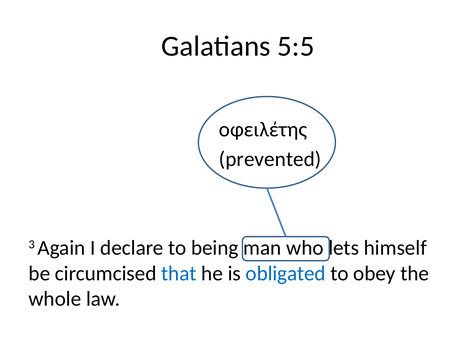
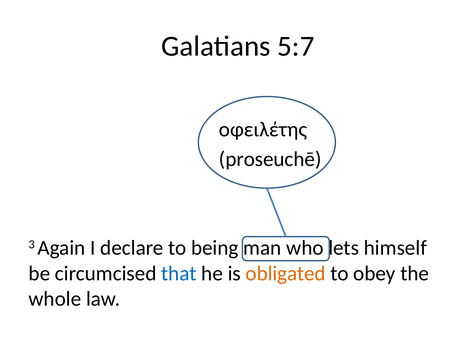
5:5: 5:5 -> 5:7
prevented: prevented -> proseuchē
obligated colour: blue -> orange
